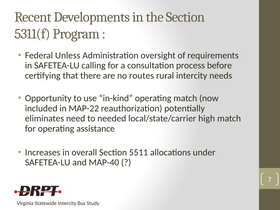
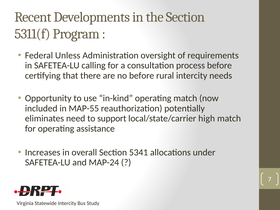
no routes: routes -> before
MAP-22: MAP-22 -> MAP-55
needed: needed -> support
5511: 5511 -> 5341
MAP-40: MAP-40 -> MAP-24
